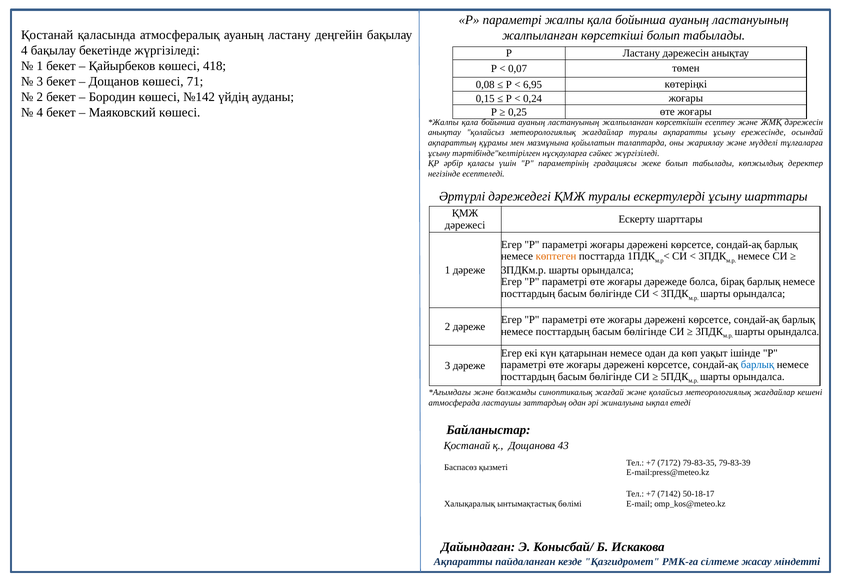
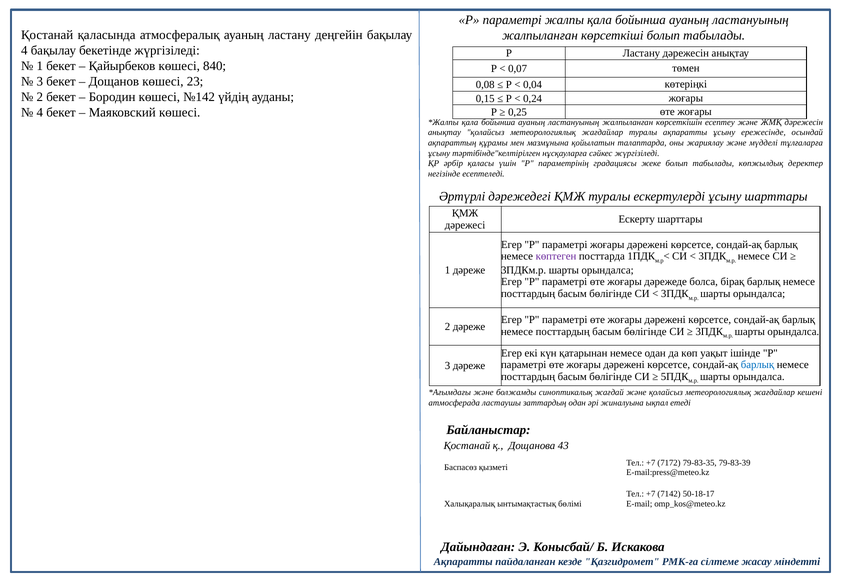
418: 418 -> 840
71: 71 -> 23
6,95: 6,95 -> 0,04
көптеген colour: orange -> purple
